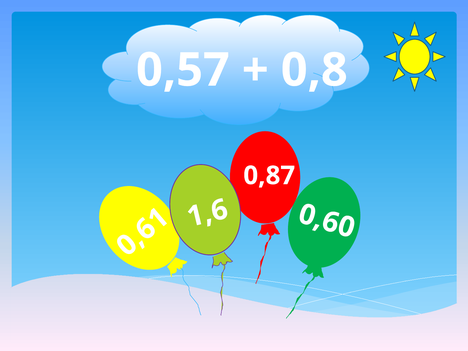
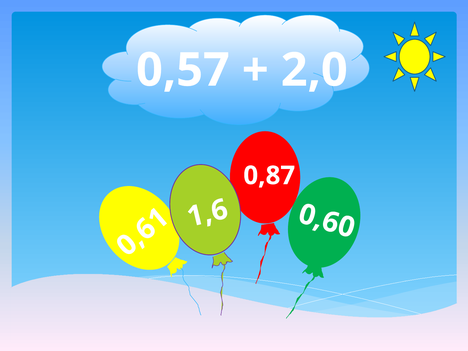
0,8: 0,8 -> 2,0
